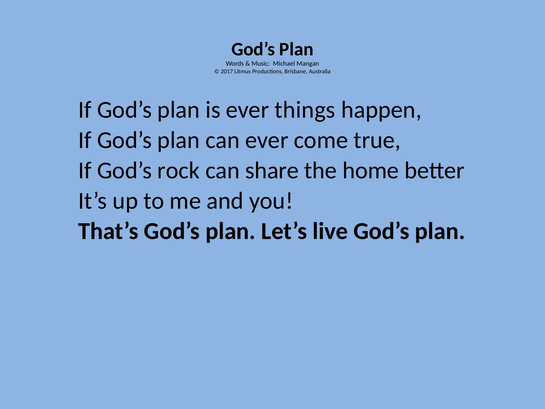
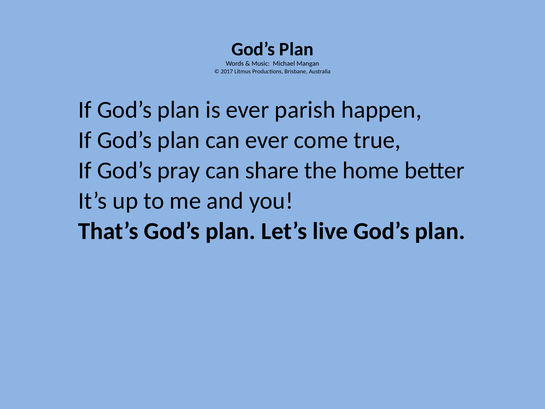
things: things -> parish
rock: rock -> pray
